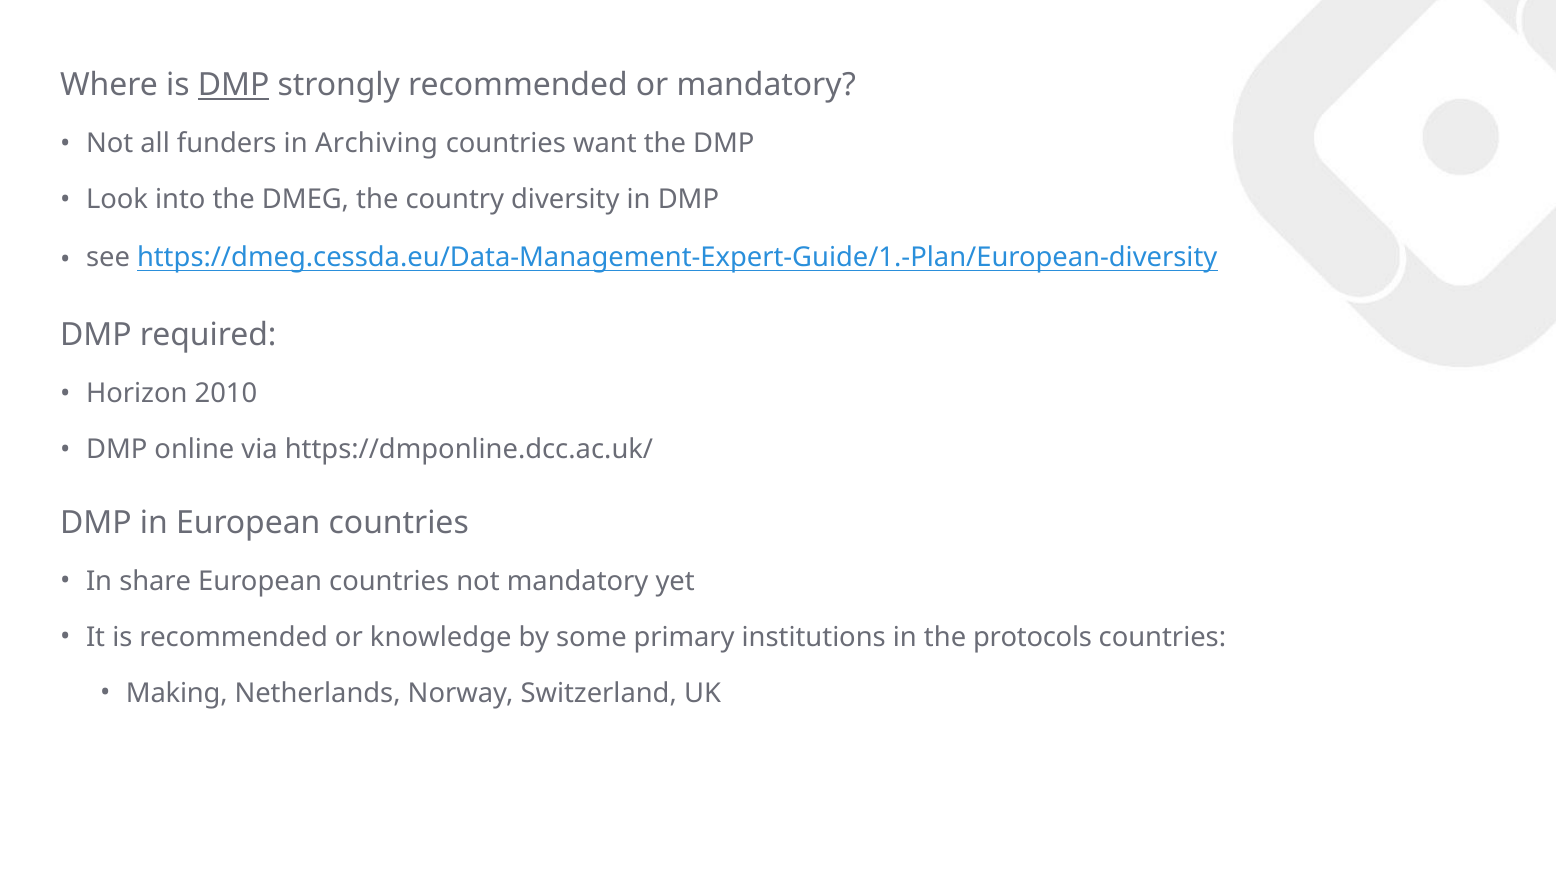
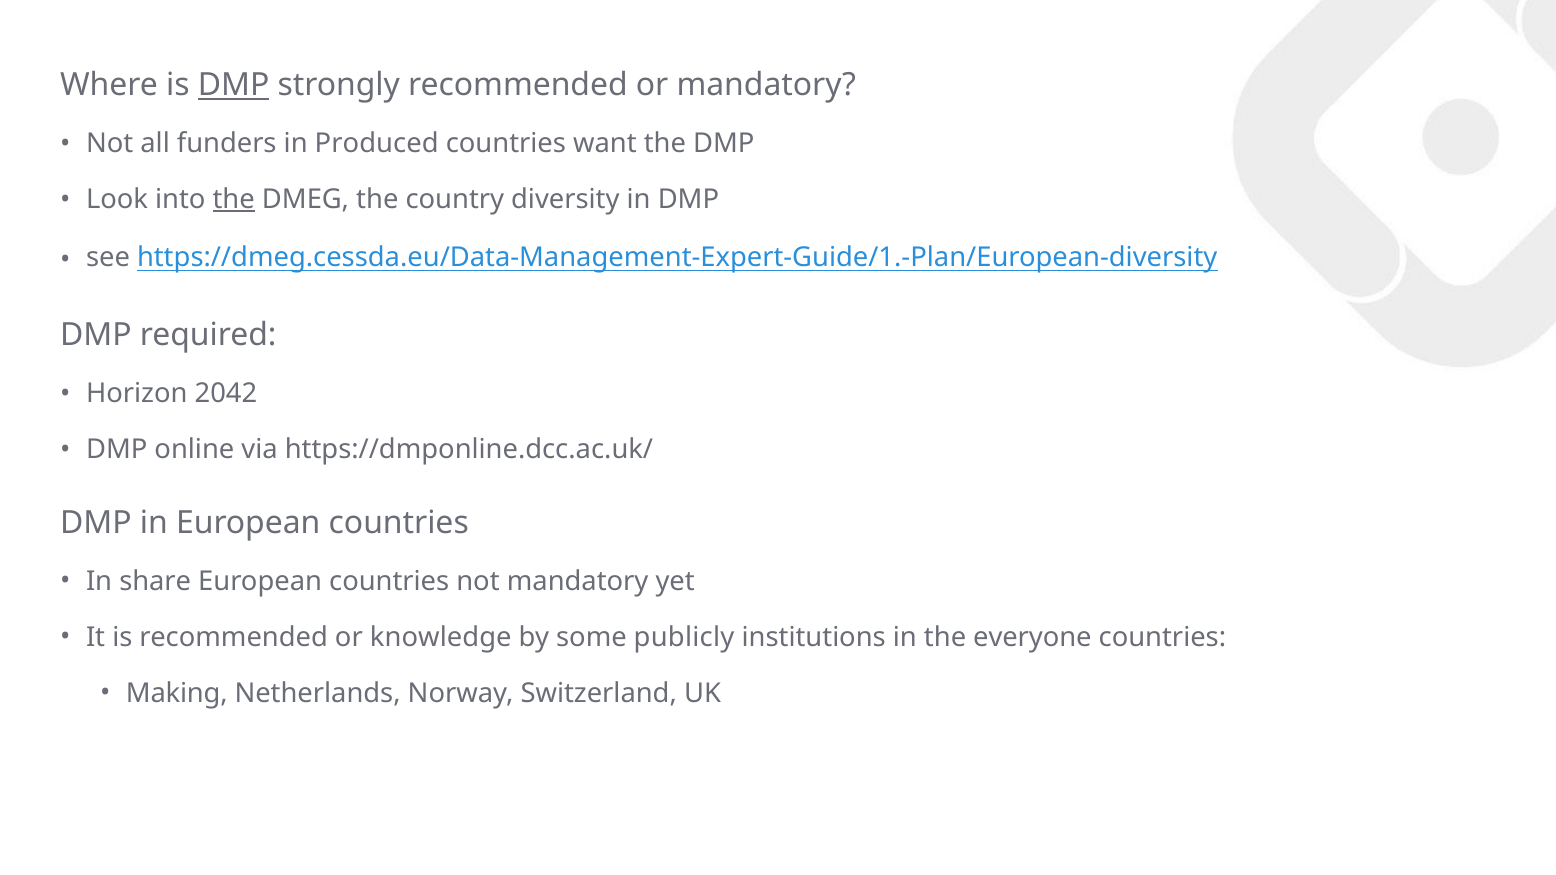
Archiving: Archiving -> Produced
the at (234, 200) underline: none -> present
2010: 2010 -> 2042
primary: primary -> publicly
protocols: protocols -> everyone
